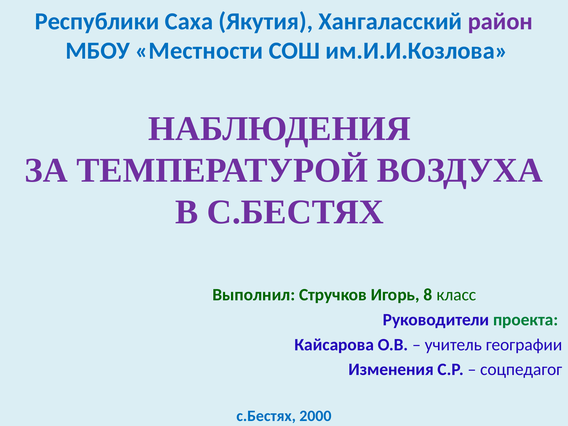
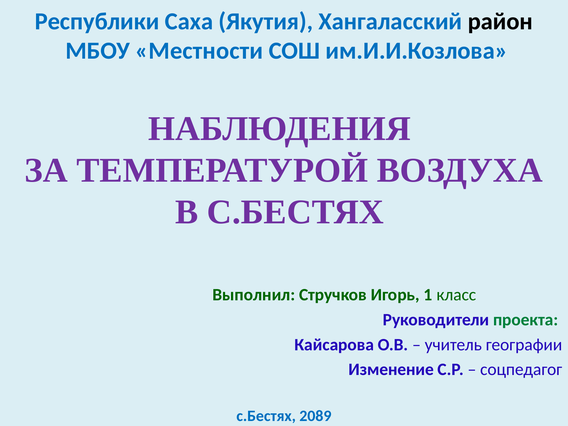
район colour: purple -> black
8: 8 -> 1
Изменения: Изменения -> Изменение
2000: 2000 -> 2089
